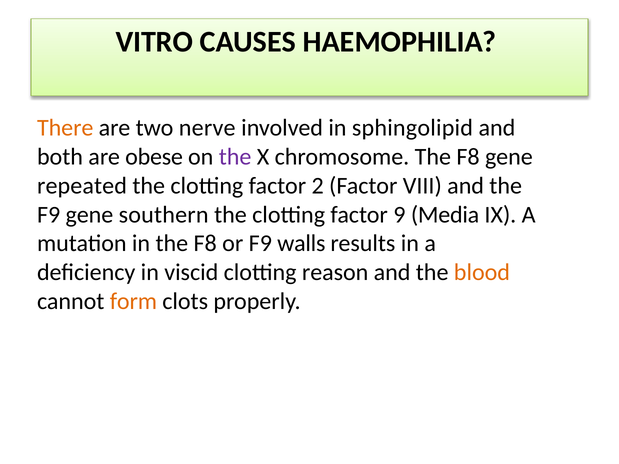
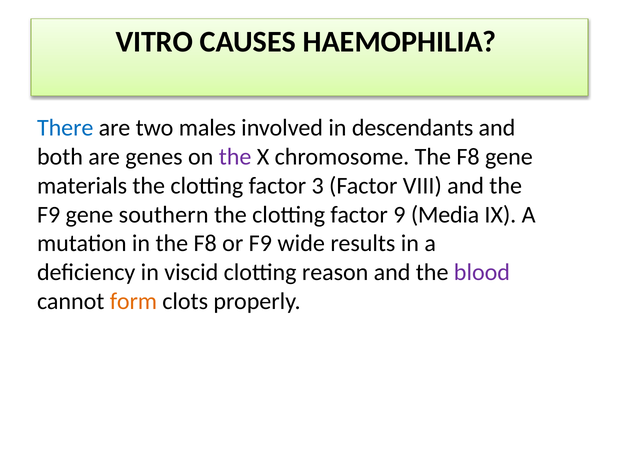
There colour: orange -> blue
nerve: nerve -> males
sphingolipid: sphingolipid -> descendants
obese: obese -> genes
repeated: repeated -> materials
2: 2 -> 3
walls: walls -> wide
blood colour: orange -> purple
